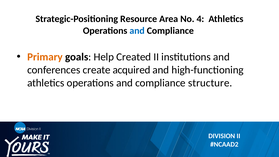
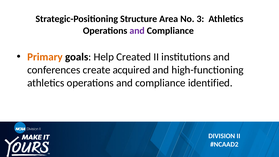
Resource: Resource -> Structure
4: 4 -> 3
and at (137, 31) colour: blue -> purple
structure: structure -> identified
